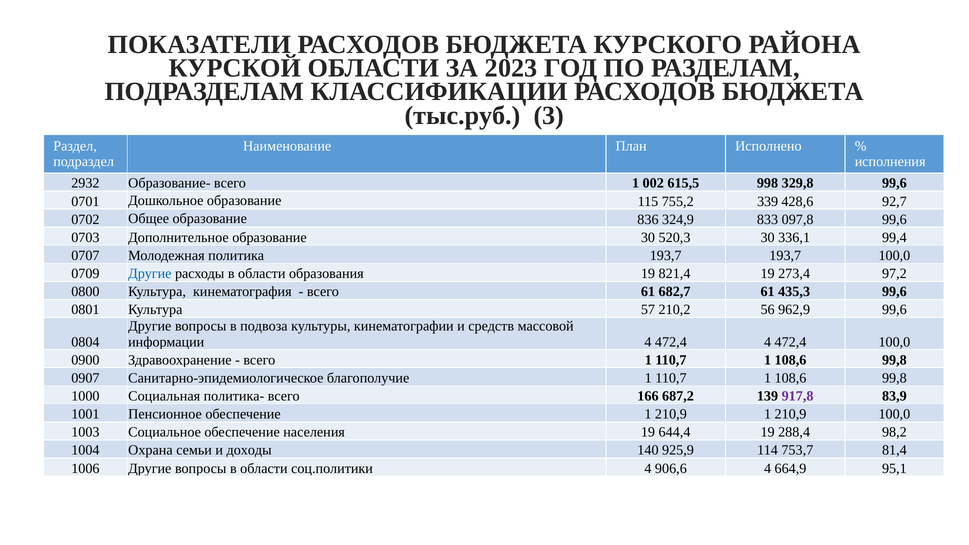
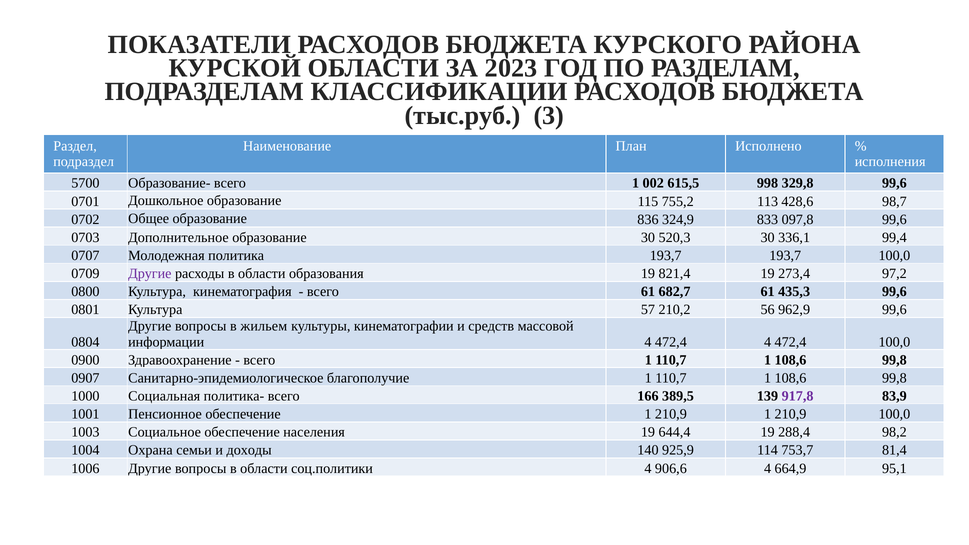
2932: 2932 -> 5700
339: 339 -> 113
92,7: 92,7 -> 98,7
Другие at (150, 274) colour: blue -> purple
подвоза: подвоза -> жильем
687,2: 687,2 -> 389,5
